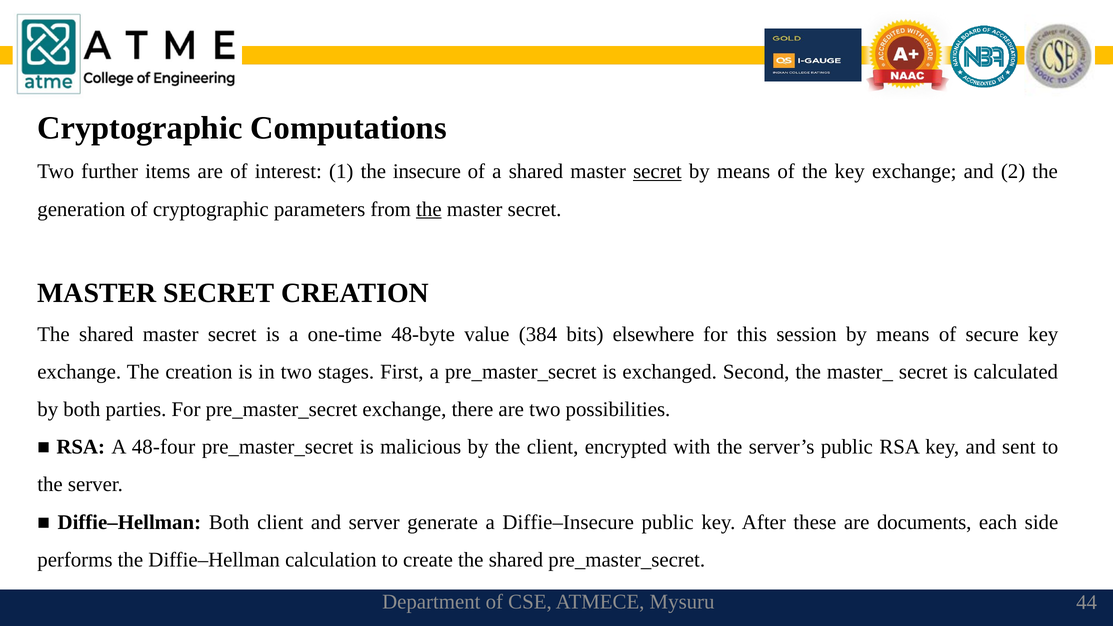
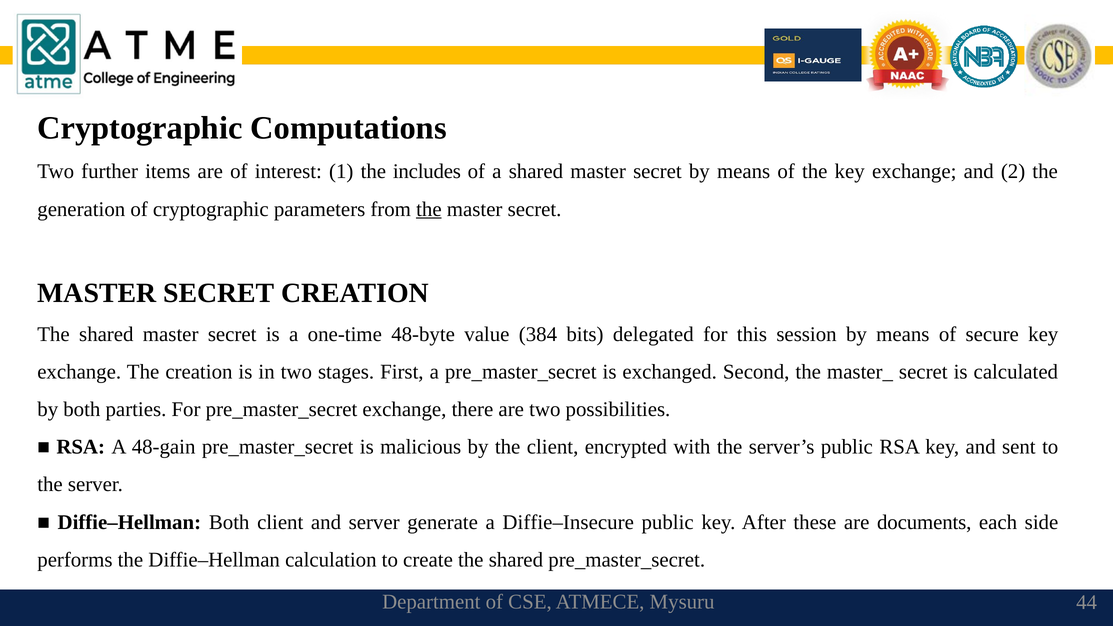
insecure: insecure -> includes
secret at (657, 172) underline: present -> none
elsewhere: elsewhere -> delegated
48-four: 48-four -> 48-gain
